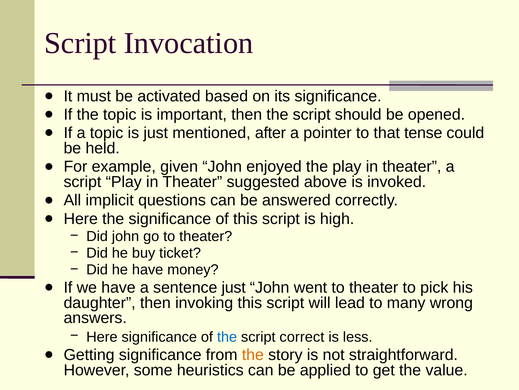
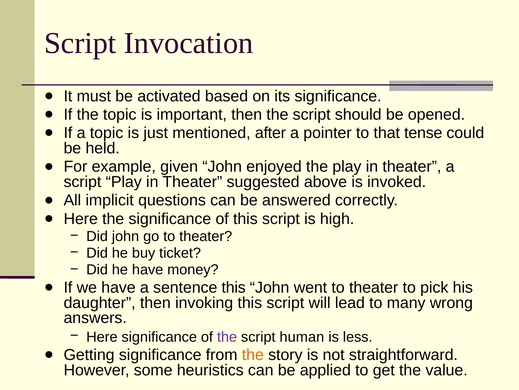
sentence just: just -> this
the at (227, 336) colour: blue -> purple
correct: correct -> human
